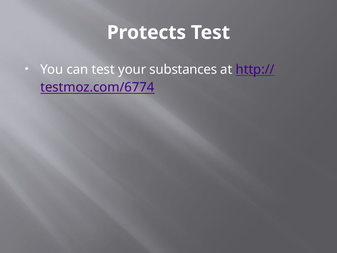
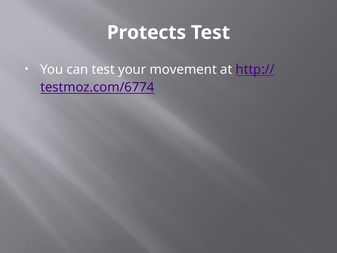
substances: substances -> movement
